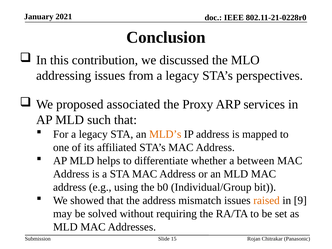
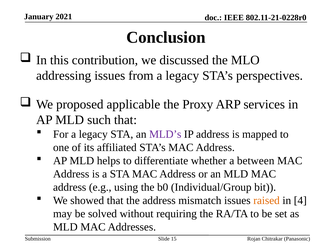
associated: associated -> applicable
MLD’s colour: orange -> purple
9: 9 -> 4
